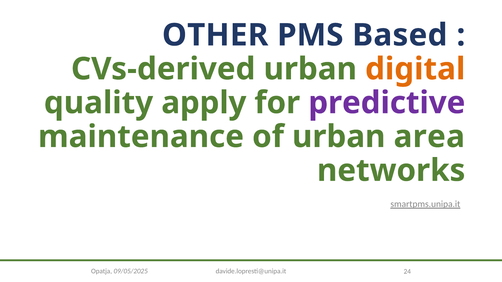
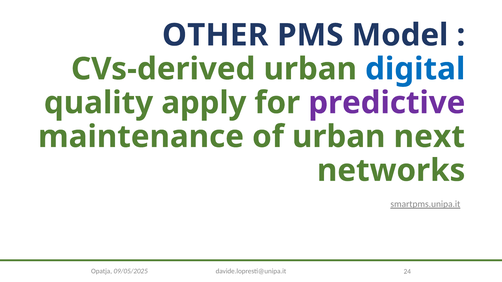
Based: Based -> Model
digital colour: orange -> blue
area: area -> next
